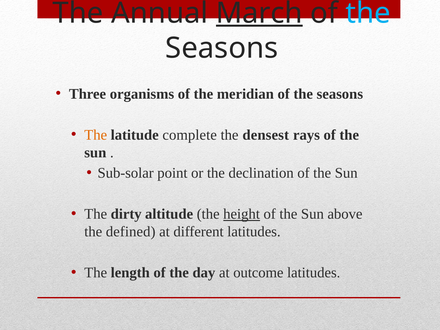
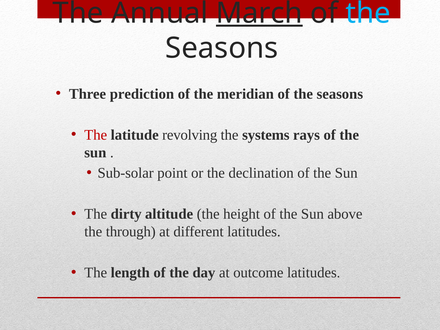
organisms: organisms -> prediction
The at (96, 135) colour: orange -> red
complete: complete -> revolving
densest: densest -> systems
height underline: present -> none
defined: defined -> through
